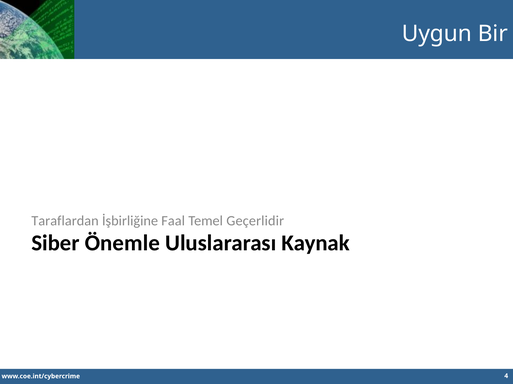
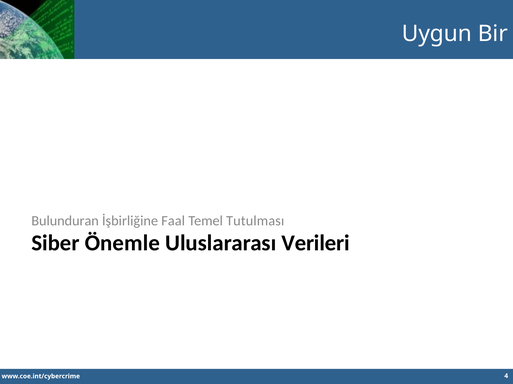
Taraflardan: Taraflardan -> Bulunduran
Geçerlidir: Geçerlidir -> Tutulması
Kaynak: Kaynak -> Verileri
